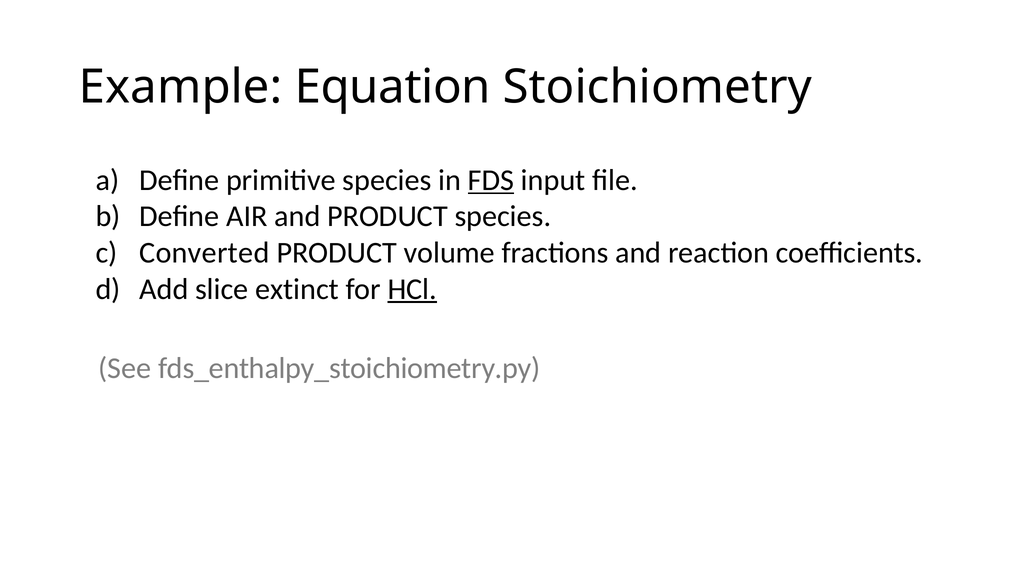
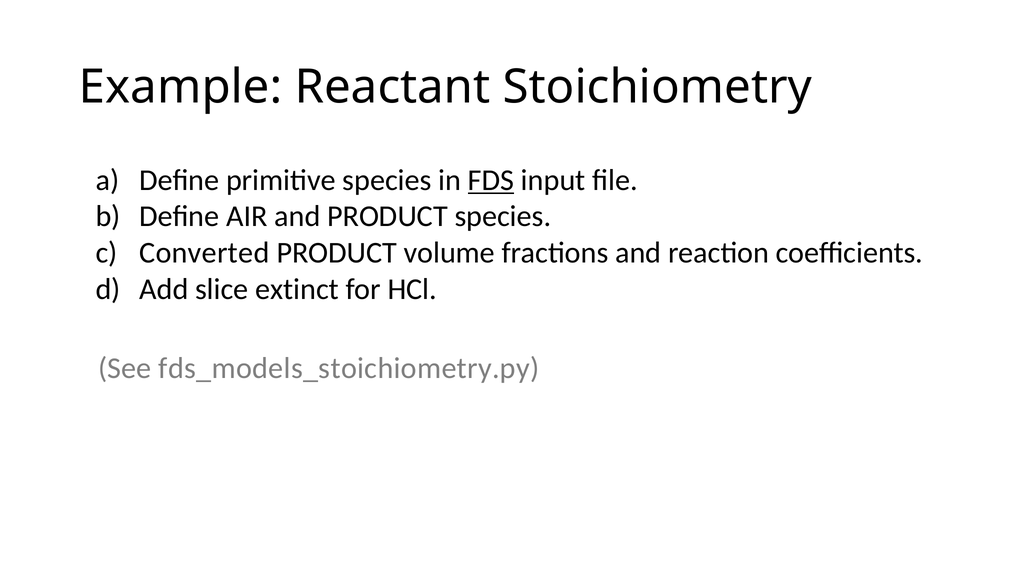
Equation: Equation -> Reactant
HCl underline: present -> none
fds_enthalpy_stoichiometry.py: fds_enthalpy_stoichiometry.py -> fds_models_stoichiometry.py
